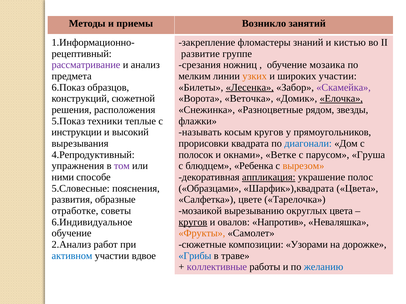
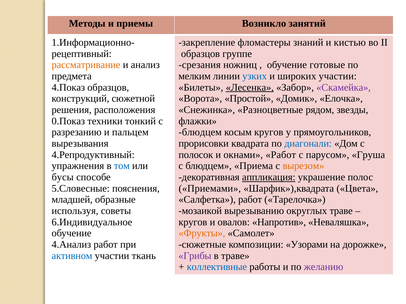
развитие at (200, 54): развитие -> образцов
рассматривание colour: purple -> orange
мозаика: мозаика -> готовые
узких colour: orange -> blue
6.Показ: 6.Показ -> 4.Показ
Веточка: Веточка -> Простой
Елочка underline: present -> none
5.Показ: 5.Показ -> 0.Показ
теплые: теплые -> тонкий
инструкции: инструкции -> разрезанию
высокий: высокий -> пальцем
называть at (200, 133): называть -> блюдцем
окнами Ветке: Ветке -> Работ
том colour: purple -> blue
Ребенка: Ребенка -> Приема
ними: ними -> бусы
Образцами: Образцами -> Приемами
развития: развития -> младшей
Салфетка цвете: цвете -> работ
отработке: отработке -> используя
округлых цвета: цвета -> траве
кругов at (193, 222) underline: present -> none
2.Анализ: 2.Анализ -> 4.Анализ
вдвое: вдвое -> ткань
Грибы colour: blue -> purple
коллективные colour: purple -> blue
желанию colour: blue -> purple
